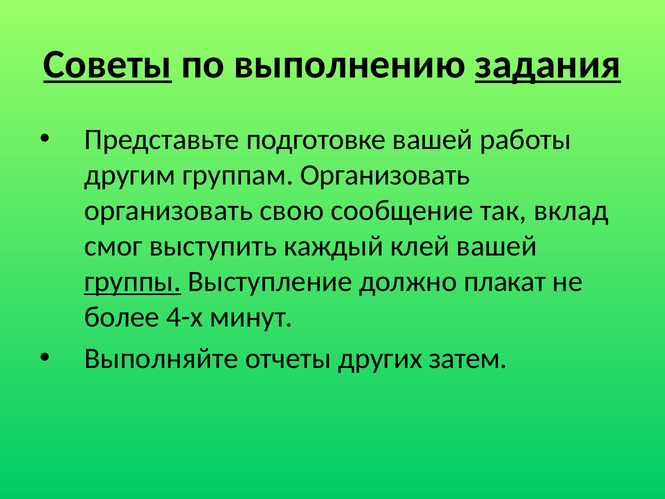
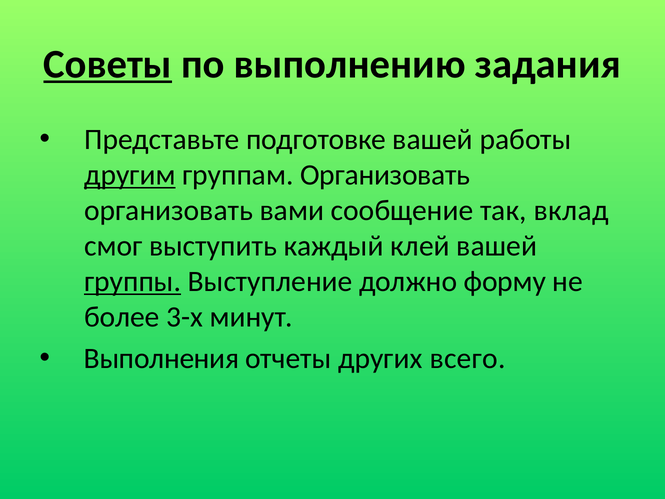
задания underline: present -> none
другим underline: none -> present
свою: свою -> вами
плакат: плакат -> форму
4-х: 4-х -> 3-х
Выполняйте: Выполняйте -> Выполнения
затем: затем -> всего
